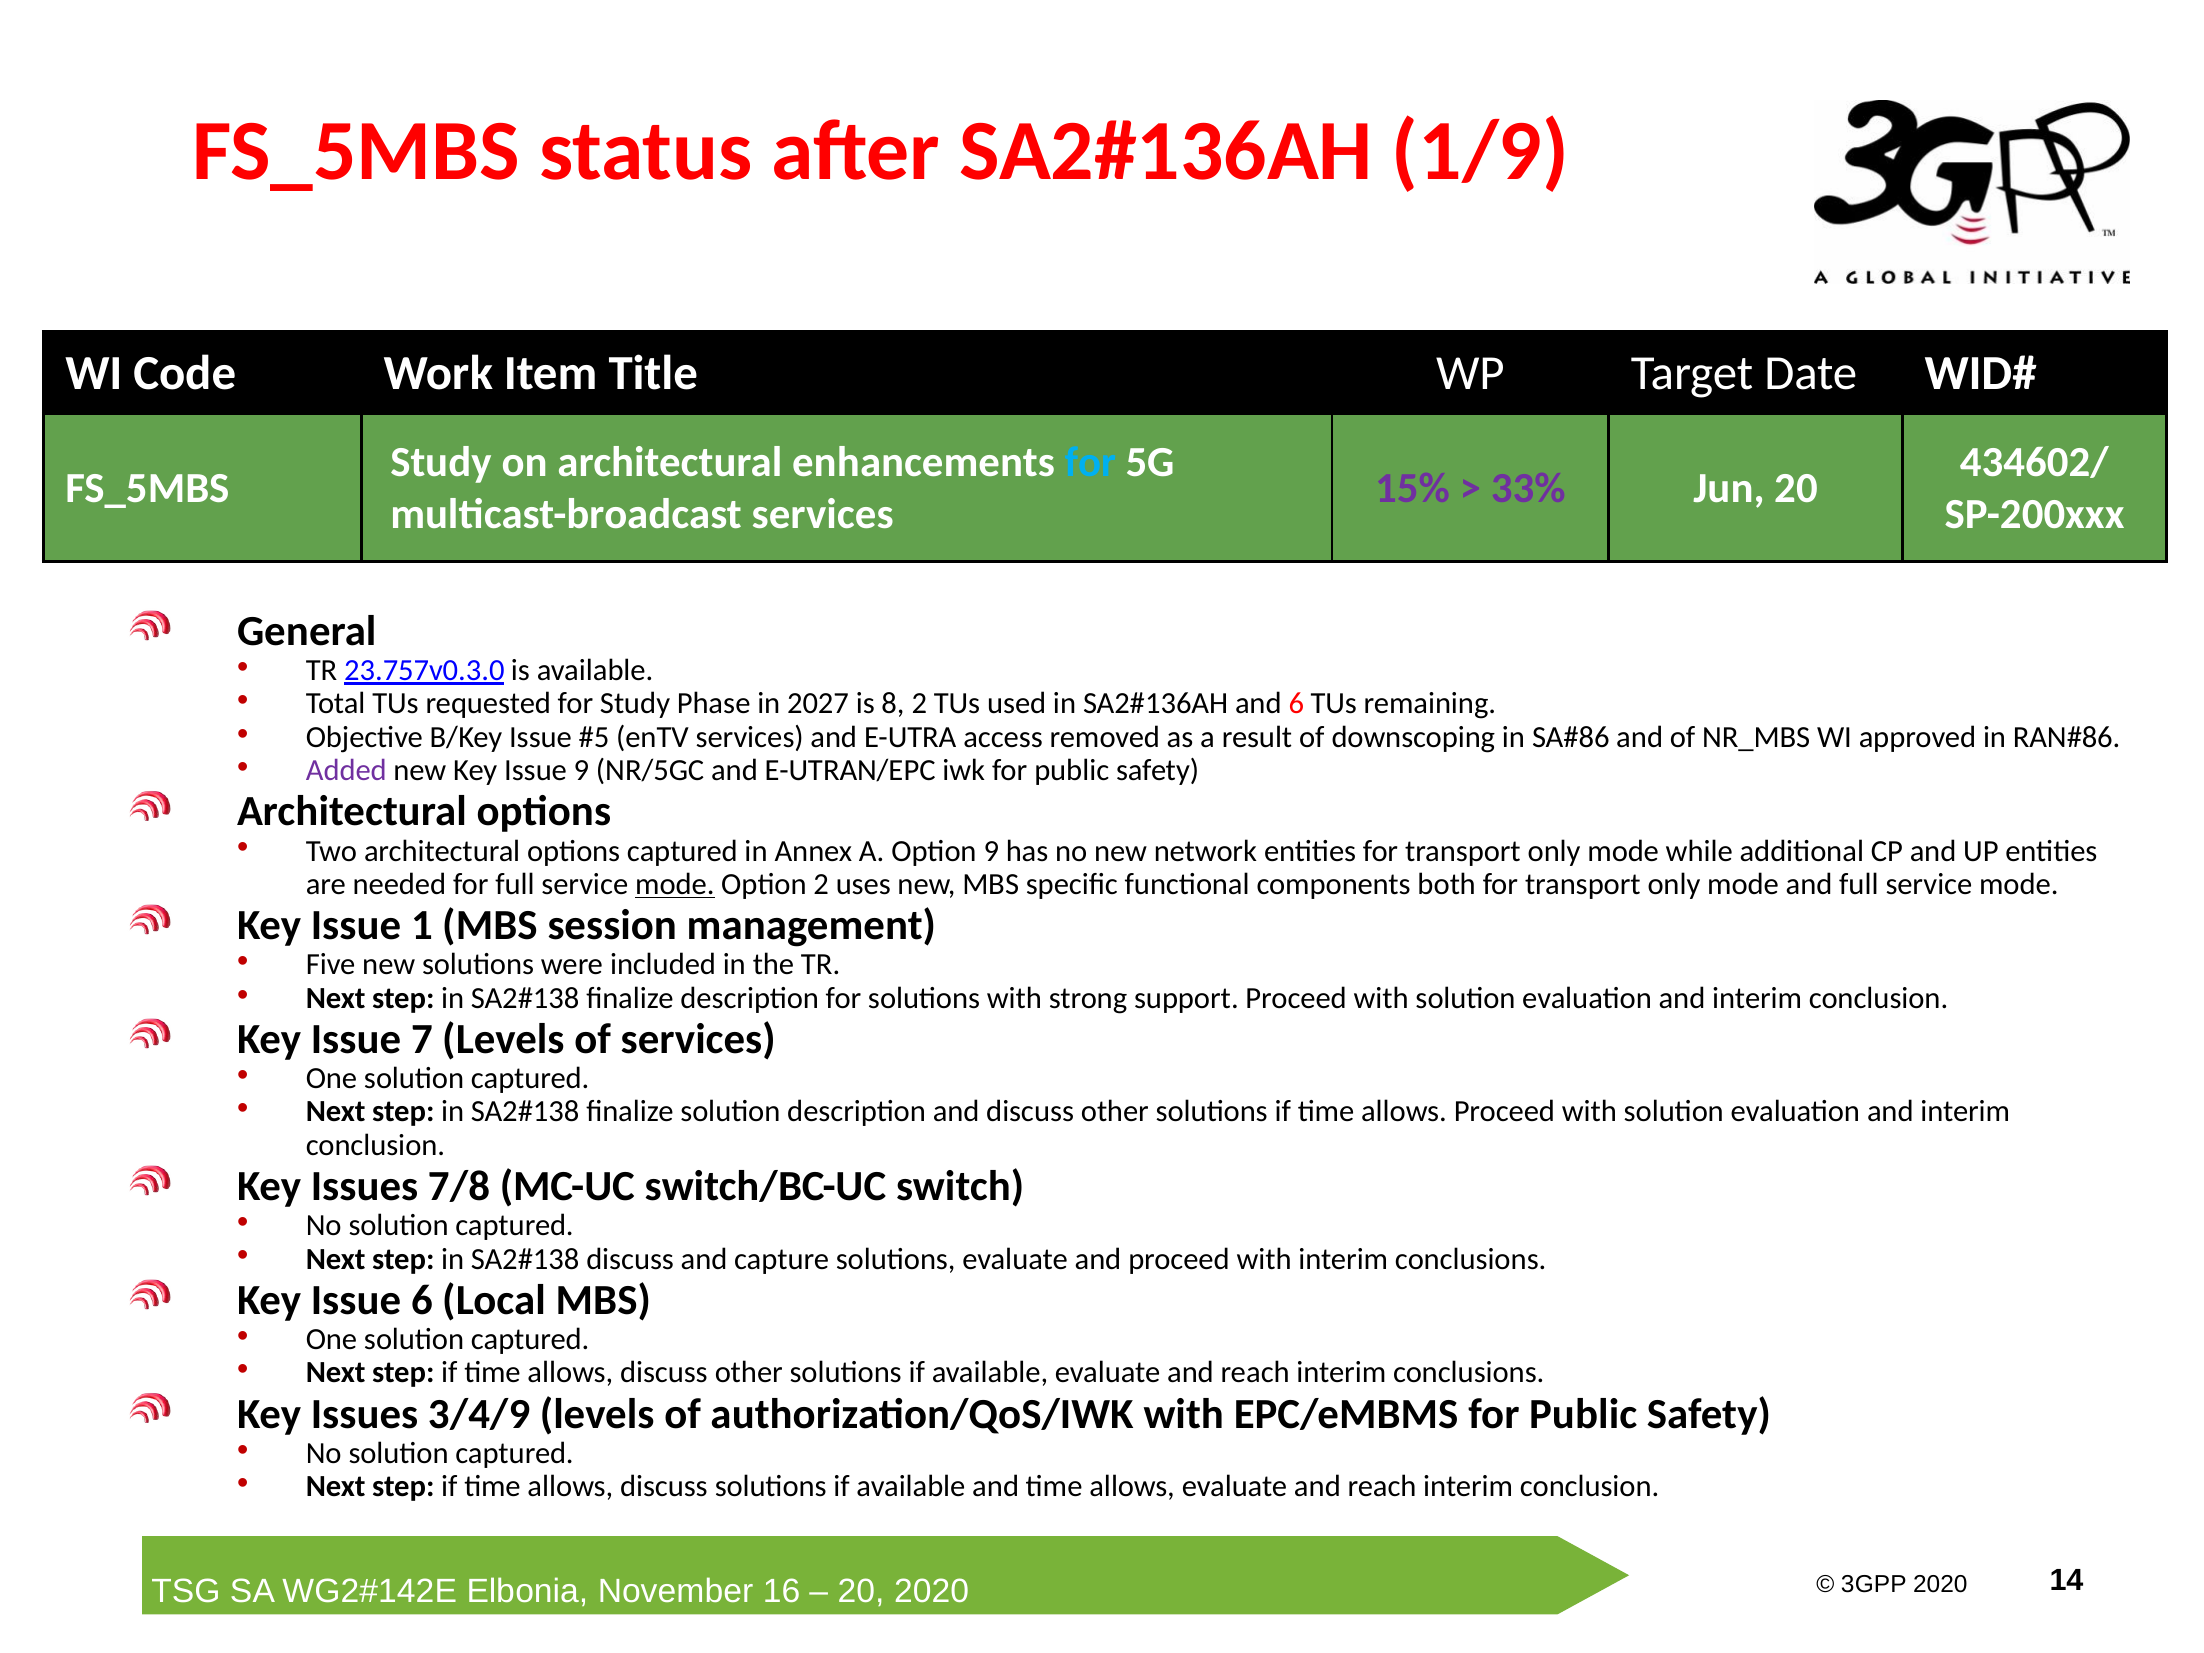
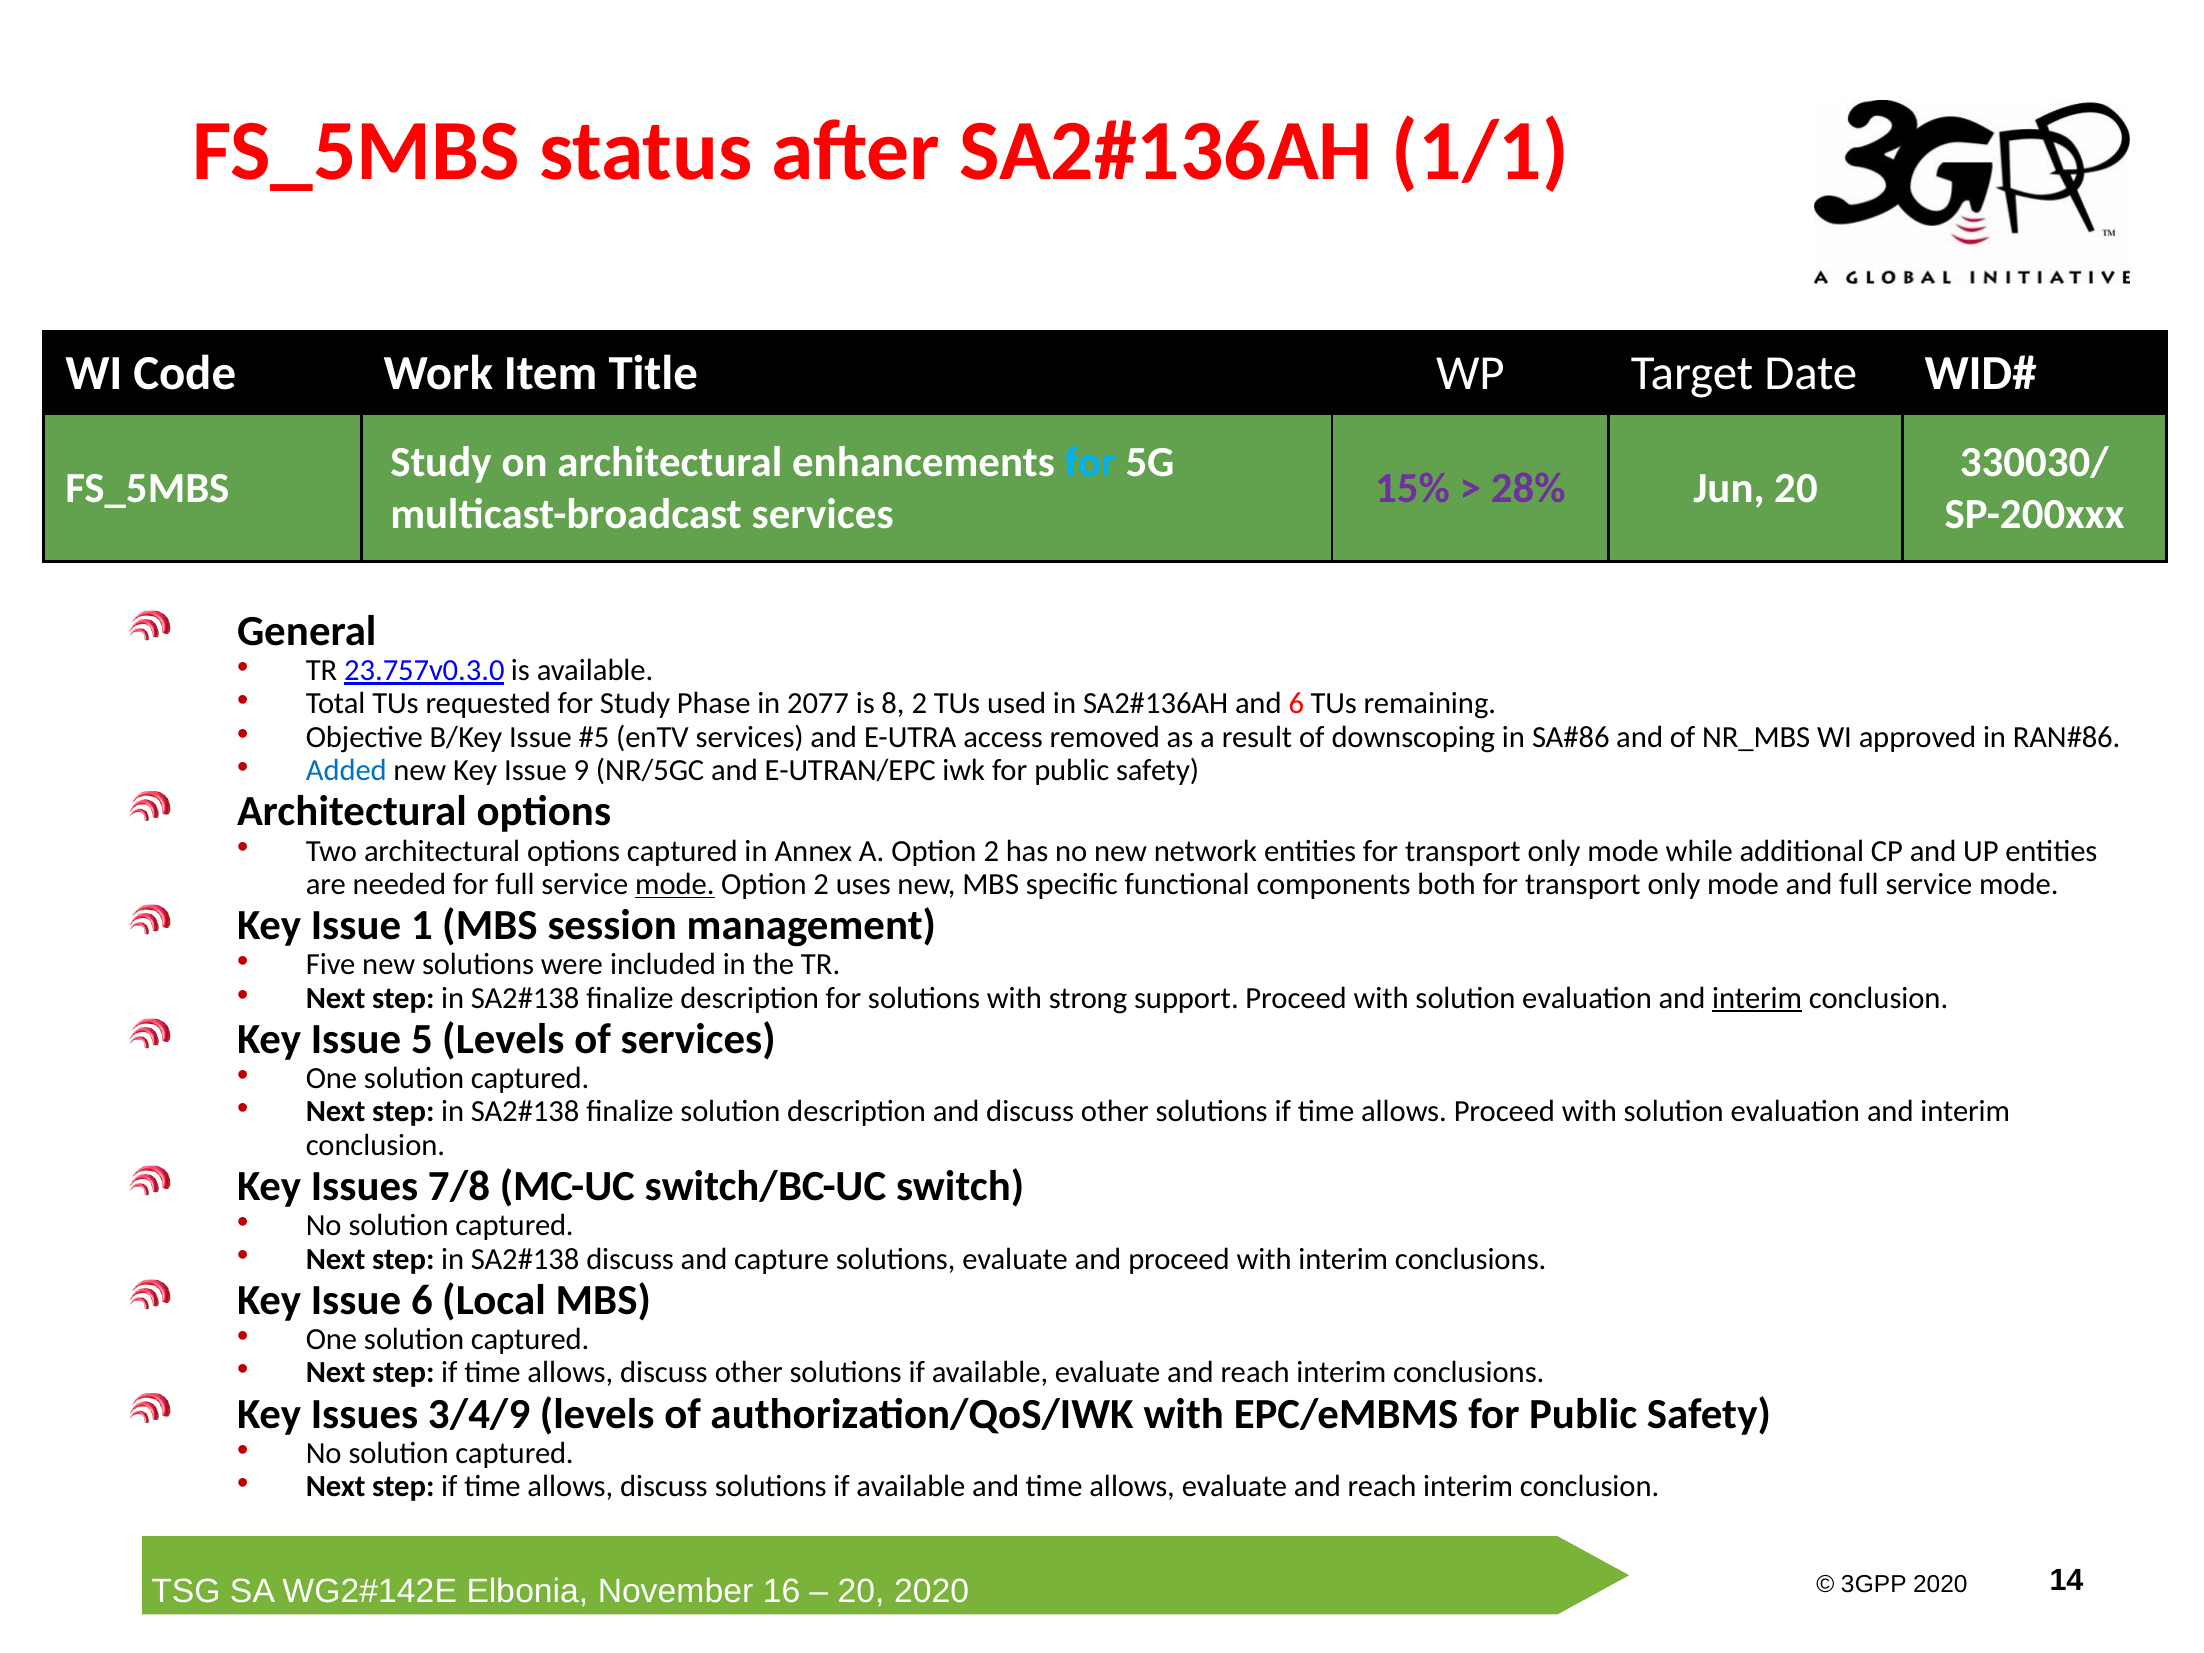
1/9: 1/9 -> 1/1
434602/: 434602/ -> 330030/
33%: 33% -> 28%
2027: 2027 -> 2077
Added colour: purple -> blue
A Option 9: 9 -> 2
interim at (1757, 998) underline: none -> present
7: 7 -> 5
